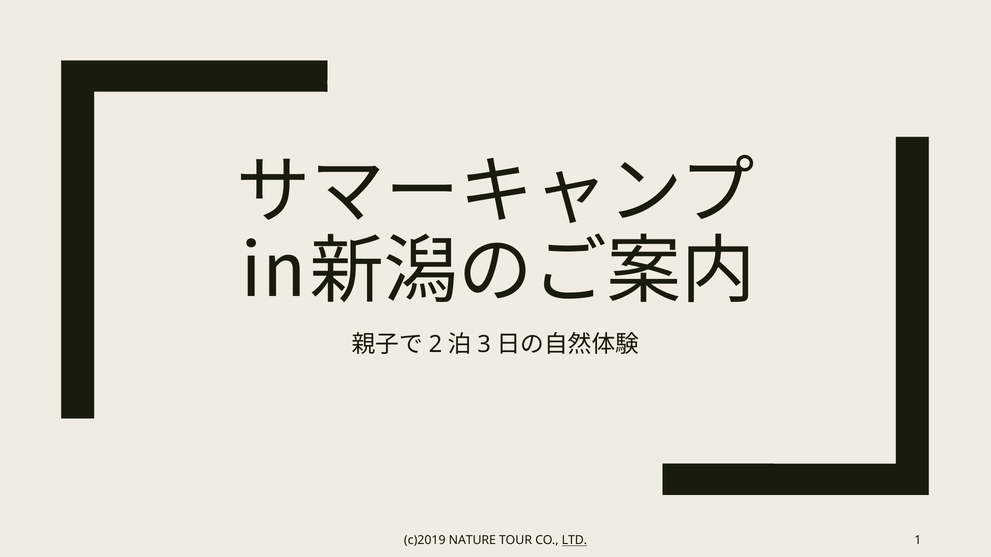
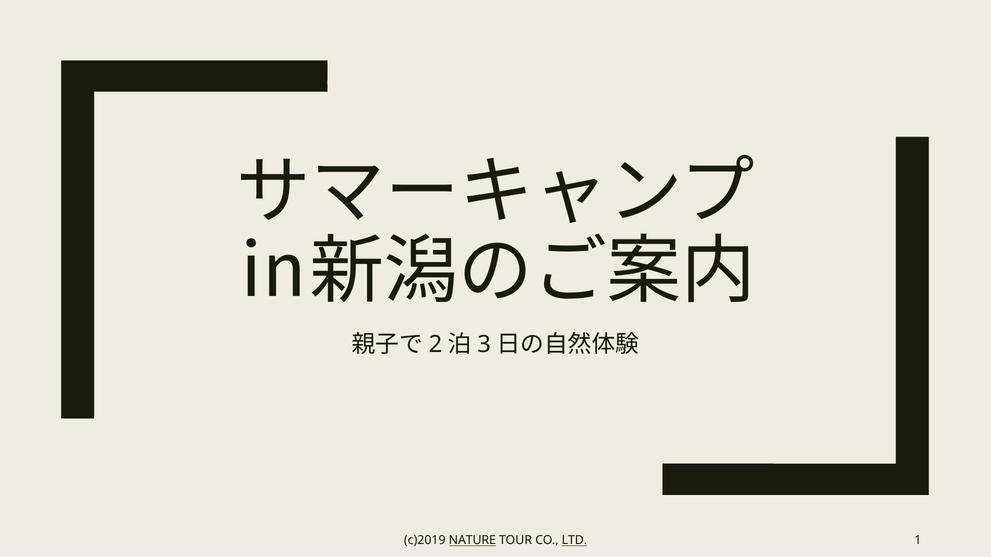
NATURE underline: none -> present
